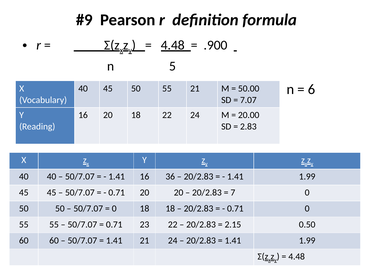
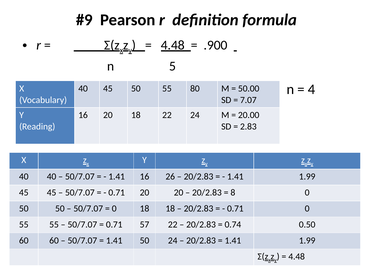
6: 6 -> 4
55 21: 21 -> 80
36: 36 -> 26
7: 7 -> 8
23: 23 -> 57
2.15: 2.15 -> 0.74
1.41 21: 21 -> 50
